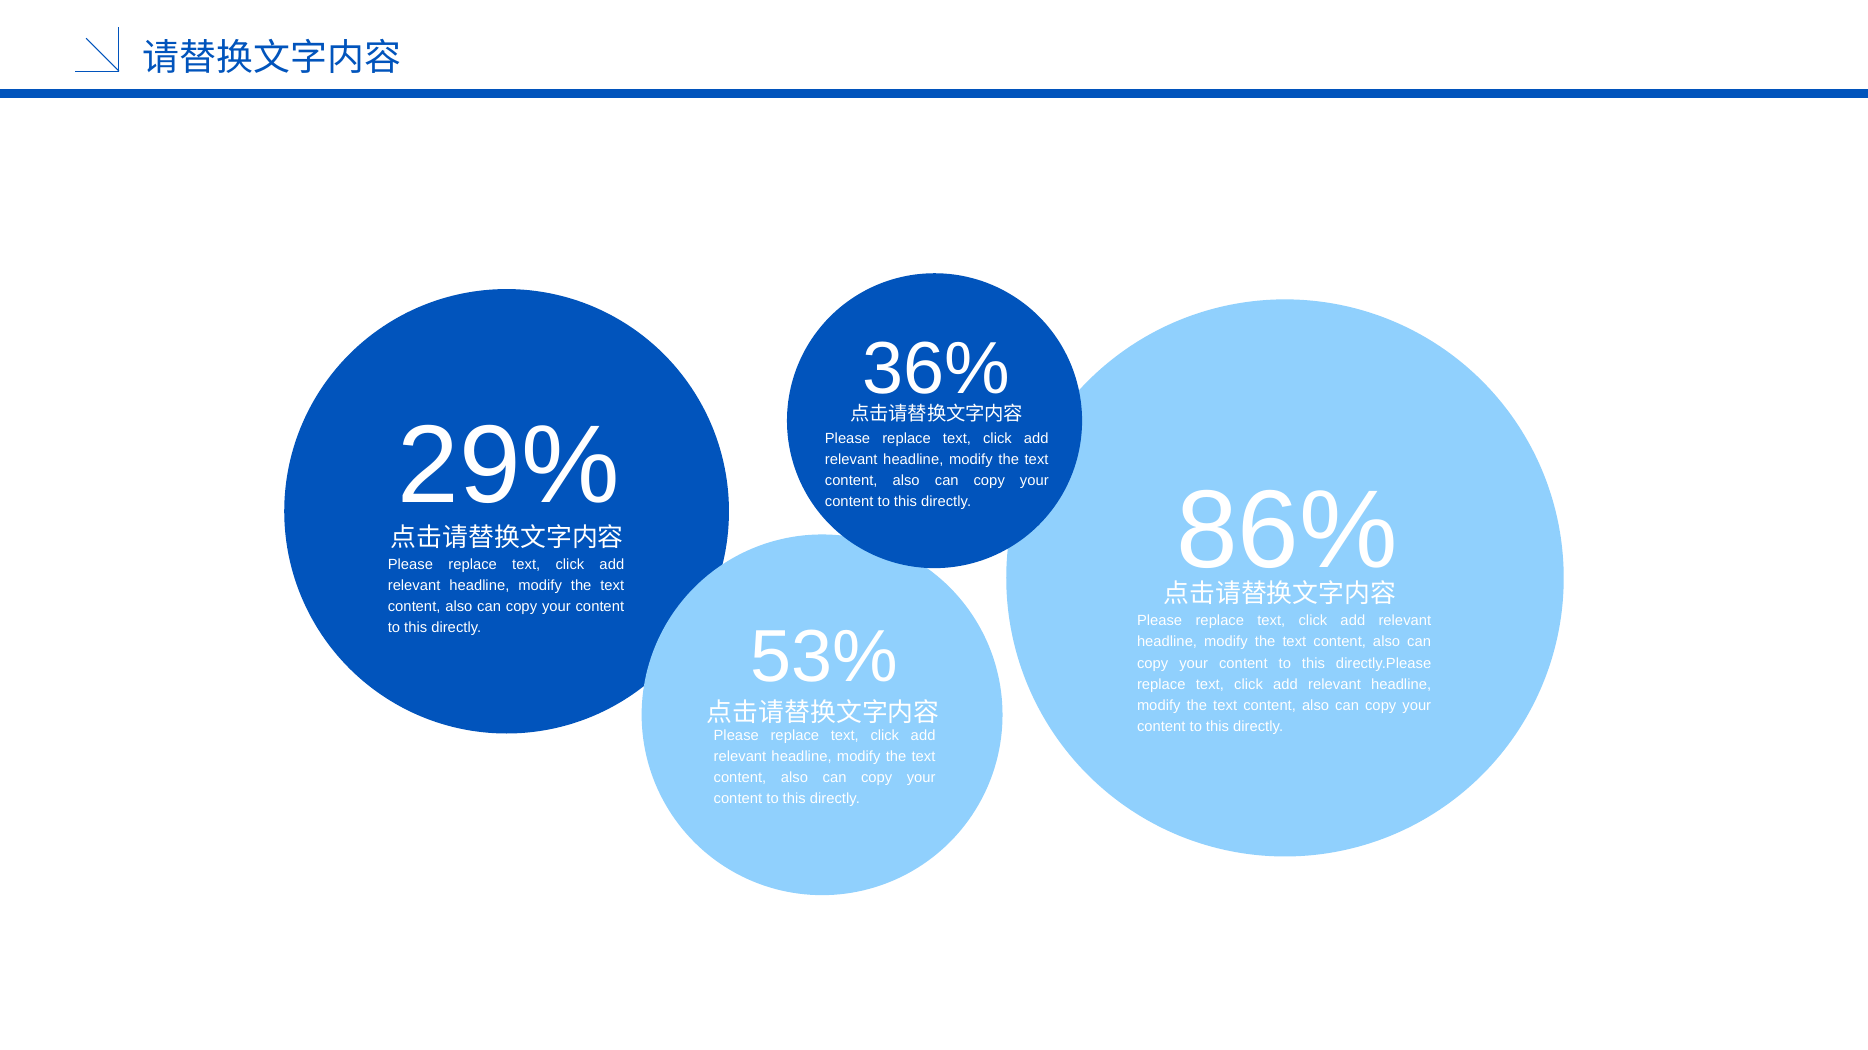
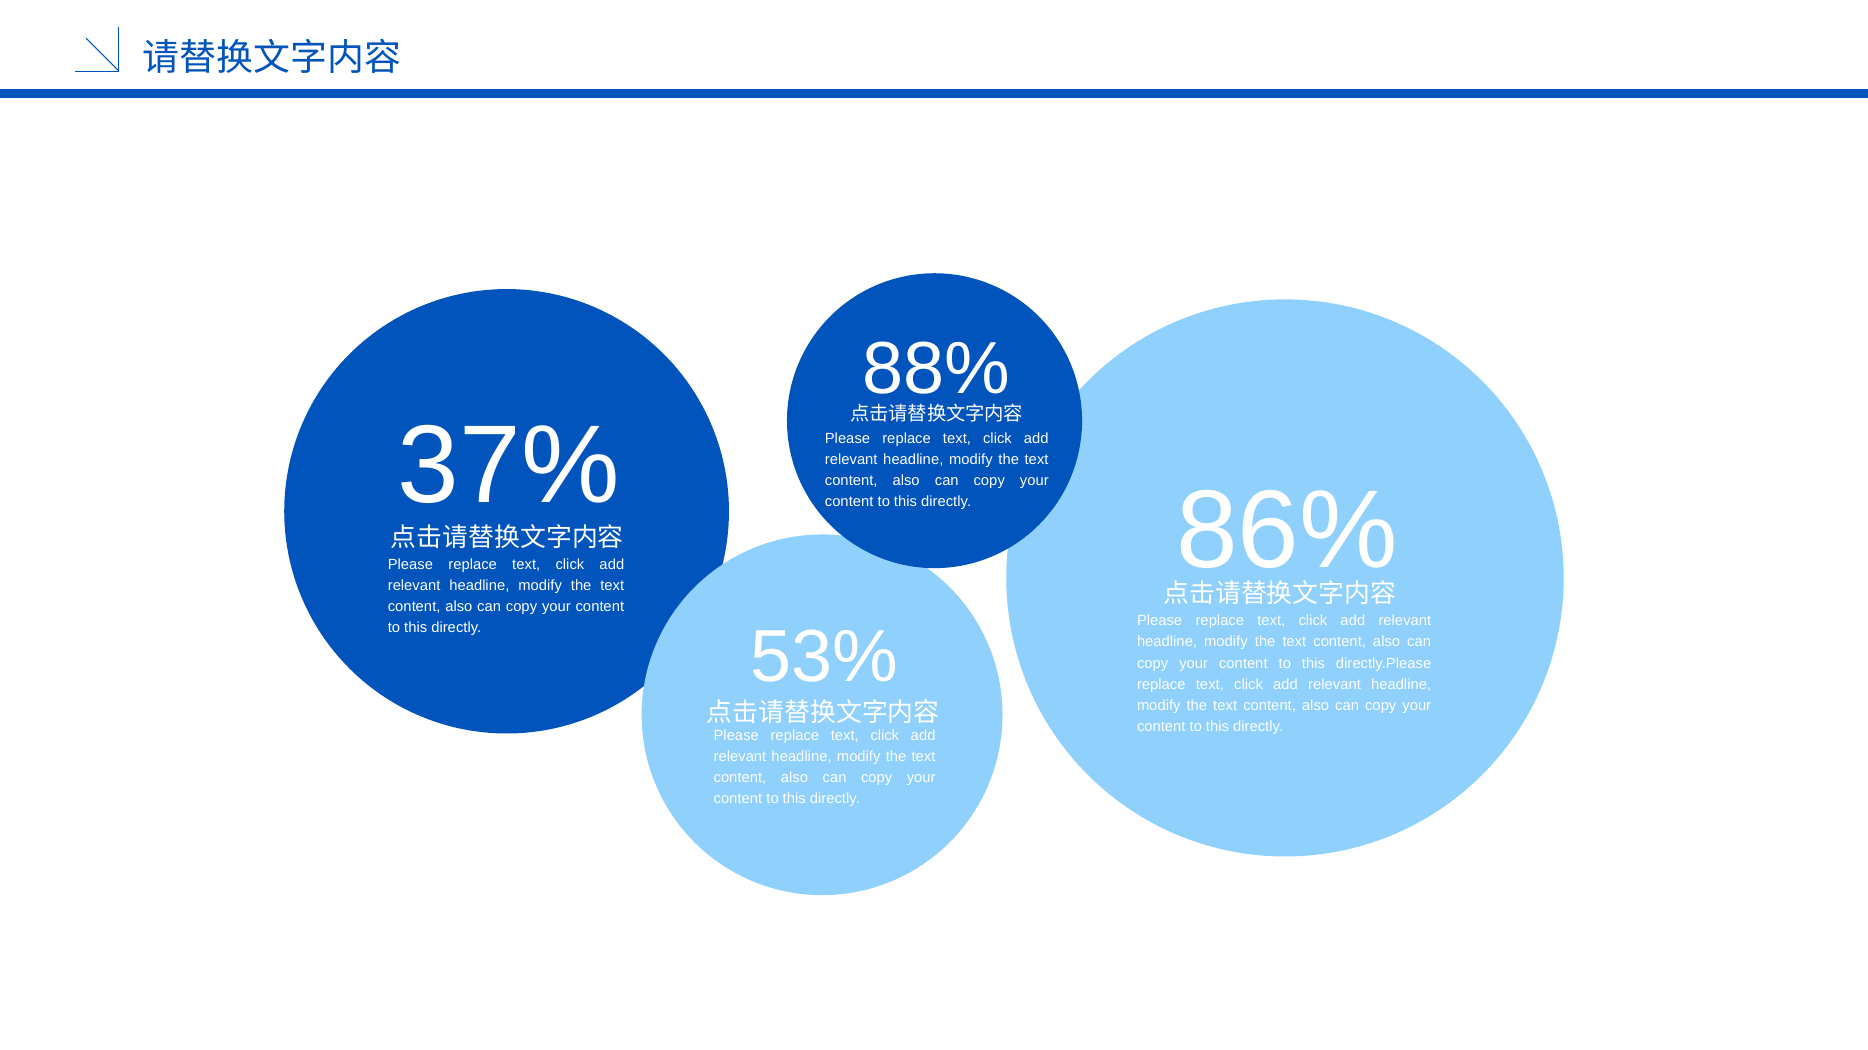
36%: 36% -> 88%
29%: 29% -> 37%
